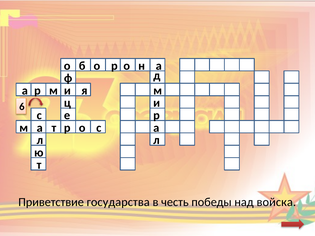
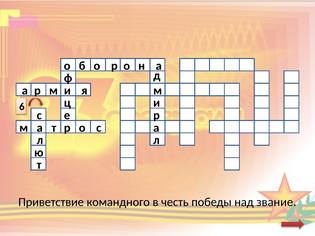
государства: государства -> командного
войска: войска -> звание
